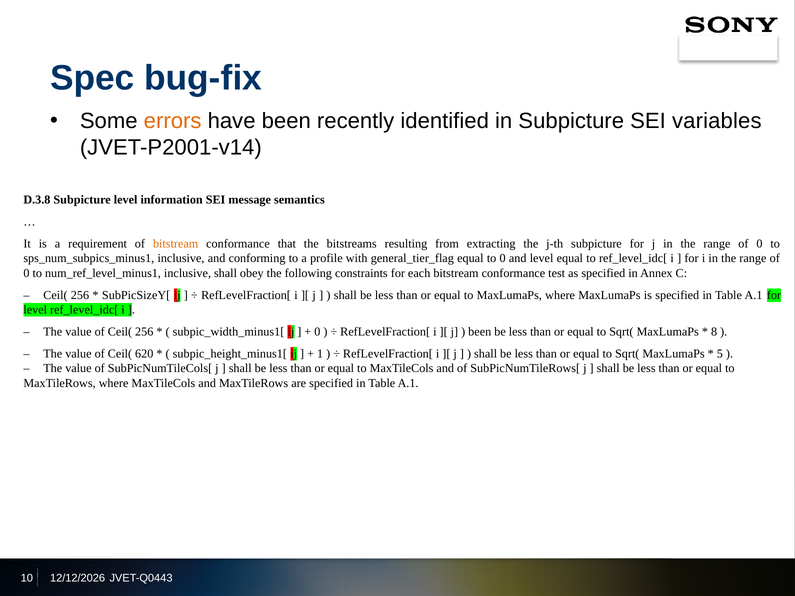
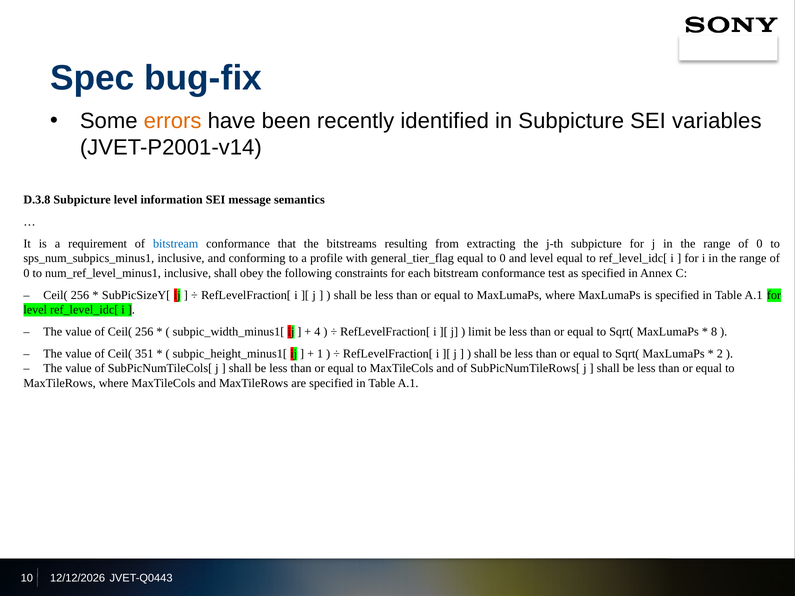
bitstream at (176, 244) colour: orange -> blue
0 at (317, 332): 0 -> 4
been at (480, 332): been -> limit
620: 620 -> 351
5: 5 -> 2
